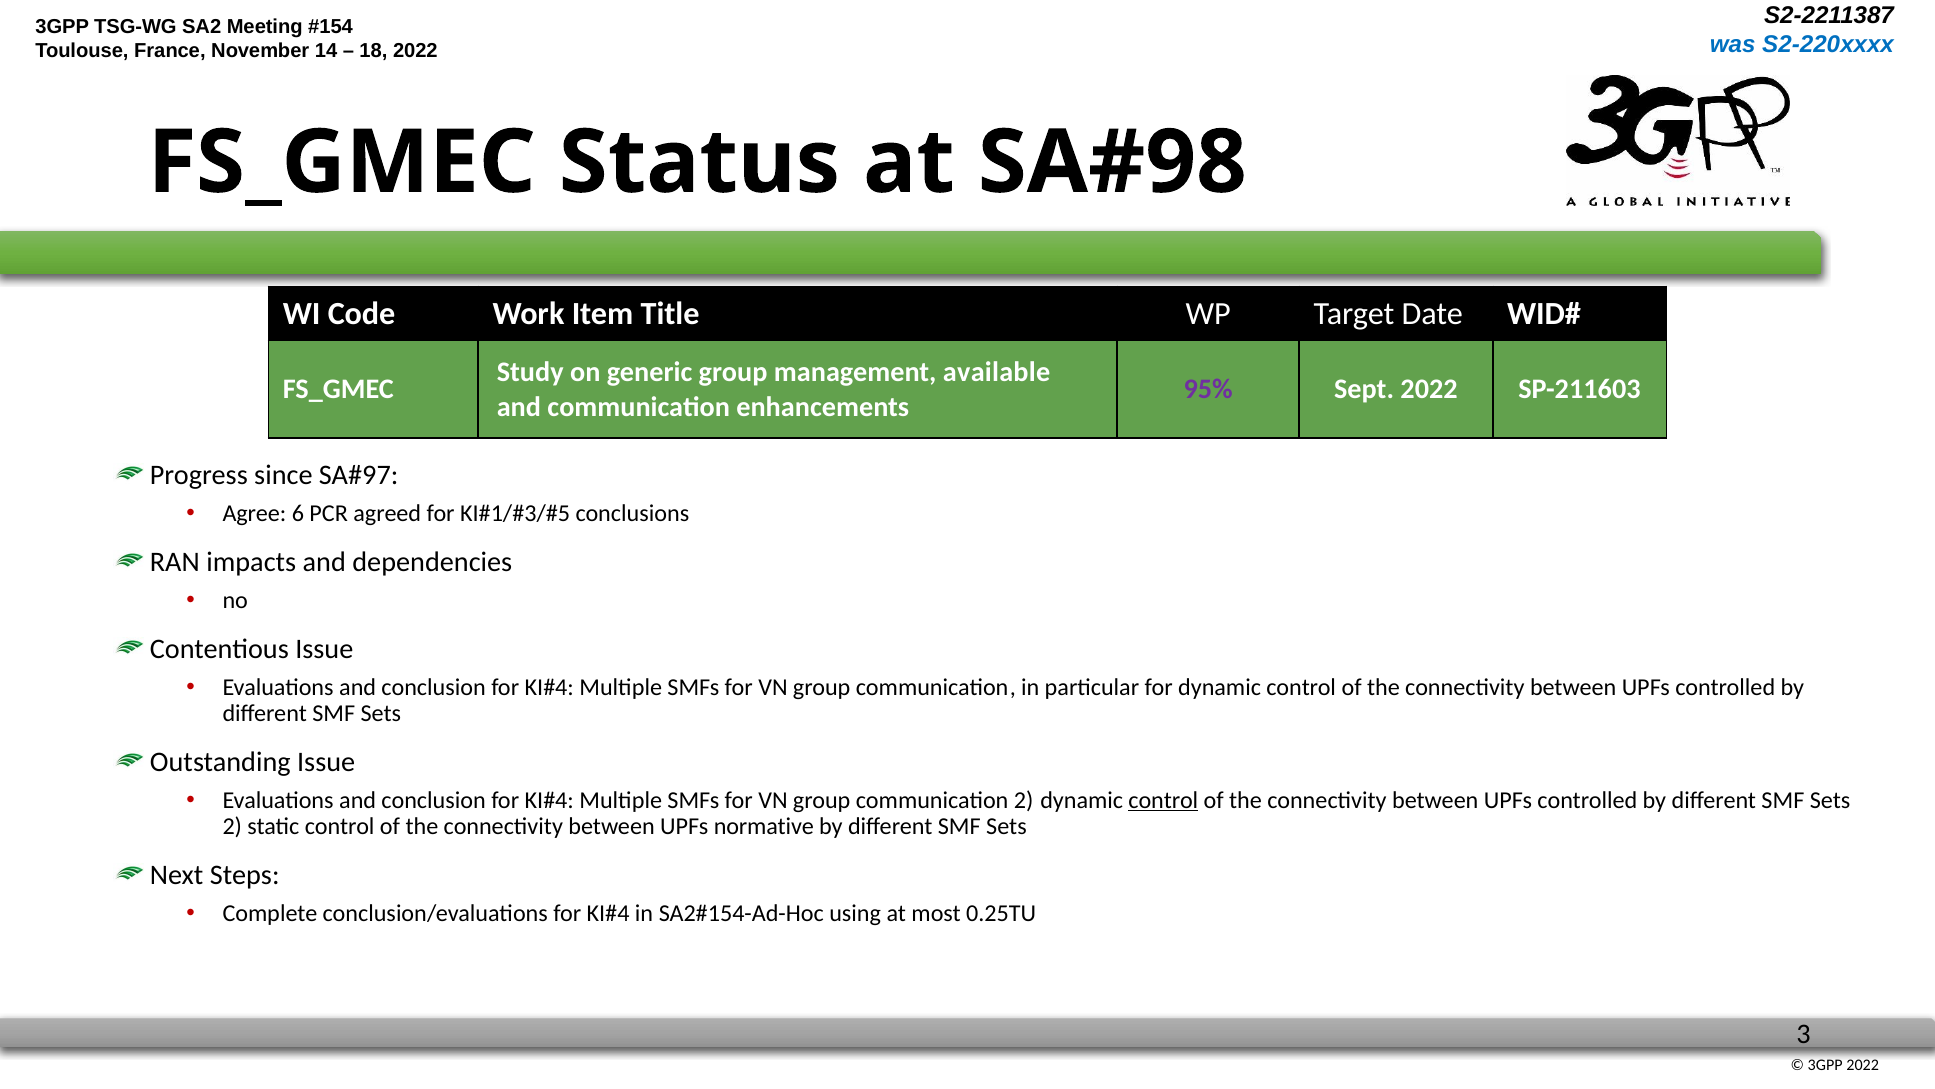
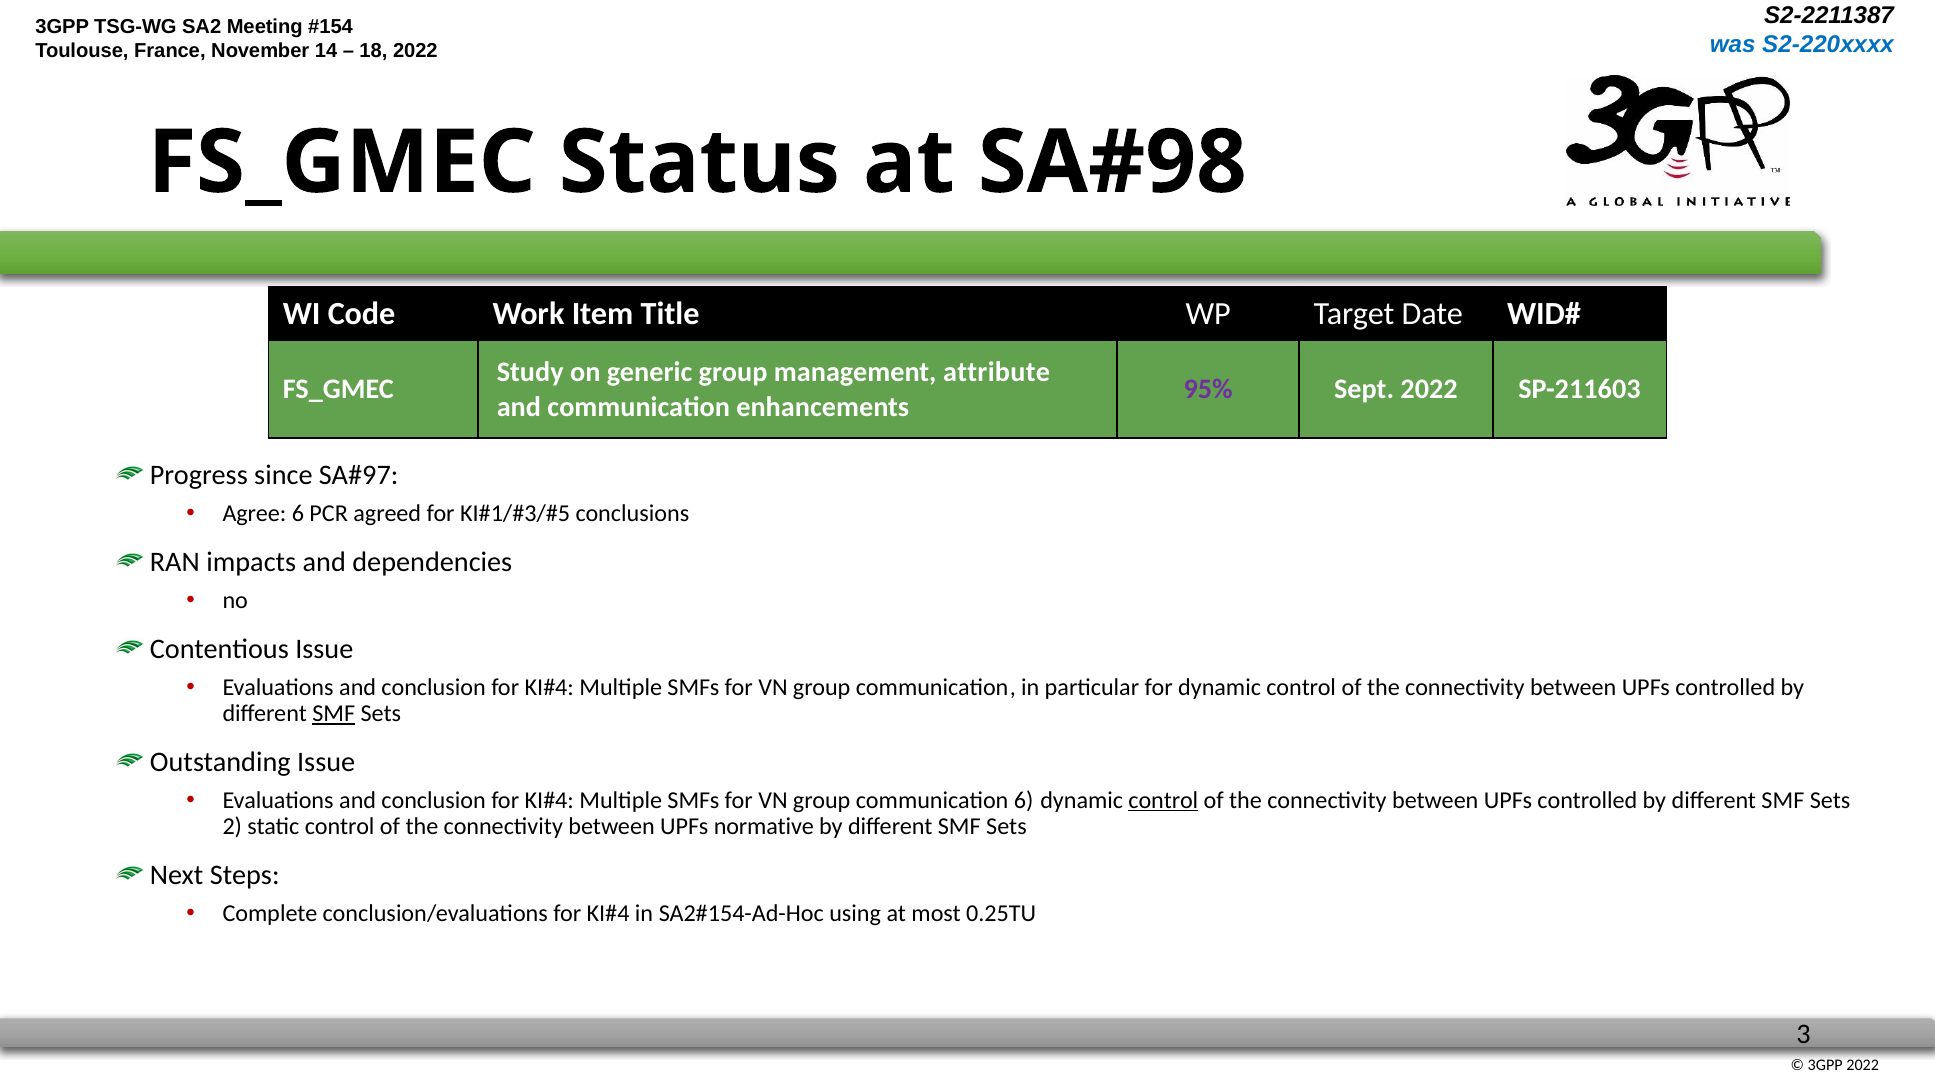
available: available -> attribute
SMF at (334, 713) underline: none -> present
communication 2: 2 -> 6
